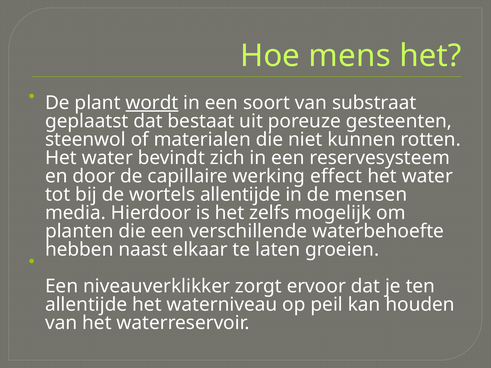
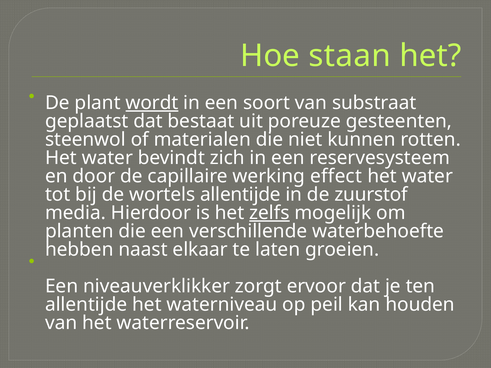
mens: mens -> staan
mensen: mensen -> zuurstof
zelfs underline: none -> present
